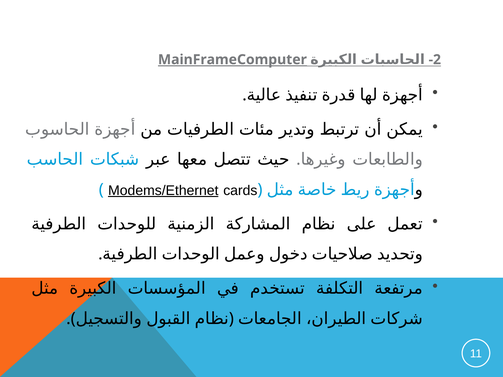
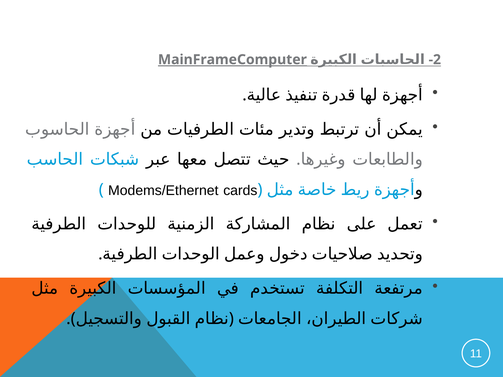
Modems/Ethernet underline: present -> none
